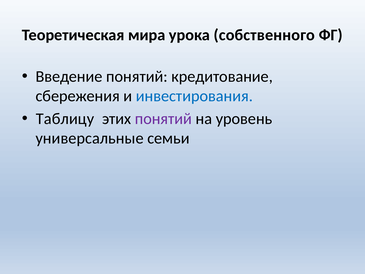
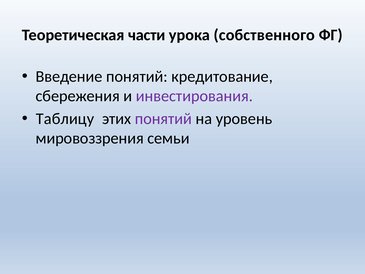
мира: мира -> части
инвестирования colour: blue -> purple
универсальные: универсальные -> мировоззрения
